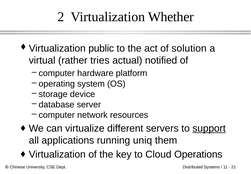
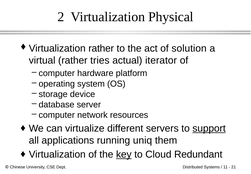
Whether: Whether -> Physical
public at (101, 48): public -> rather
notified: notified -> iterator
key underline: none -> present
Operations: Operations -> Redundant
